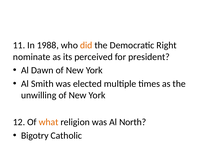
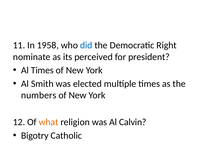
1988: 1988 -> 1958
did colour: orange -> blue
Al Dawn: Dawn -> Times
unwilling: unwilling -> numbers
North: North -> Calvin
